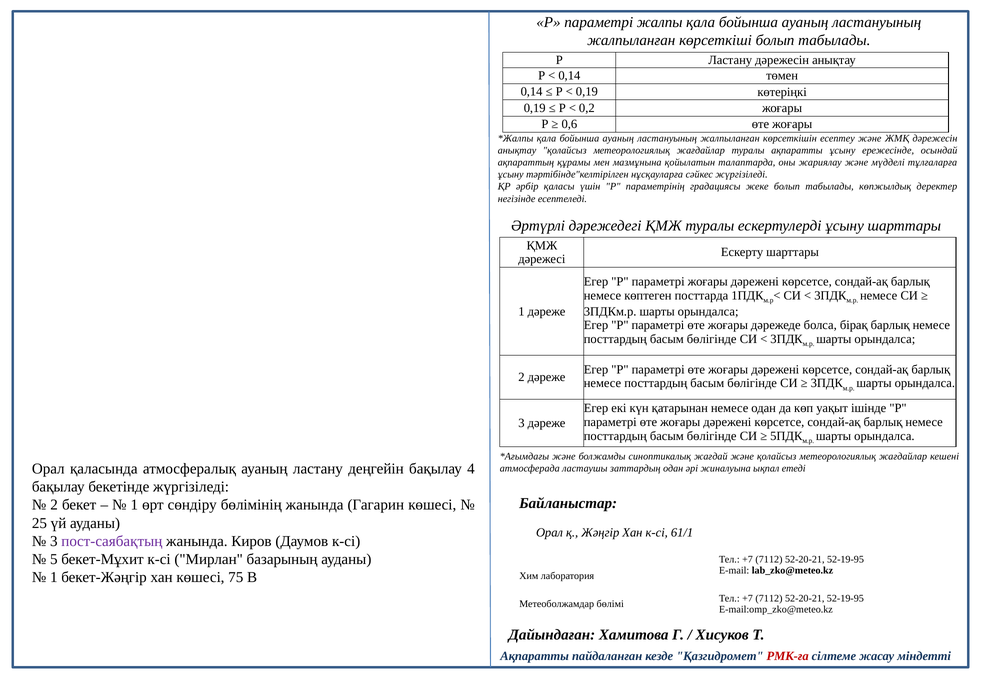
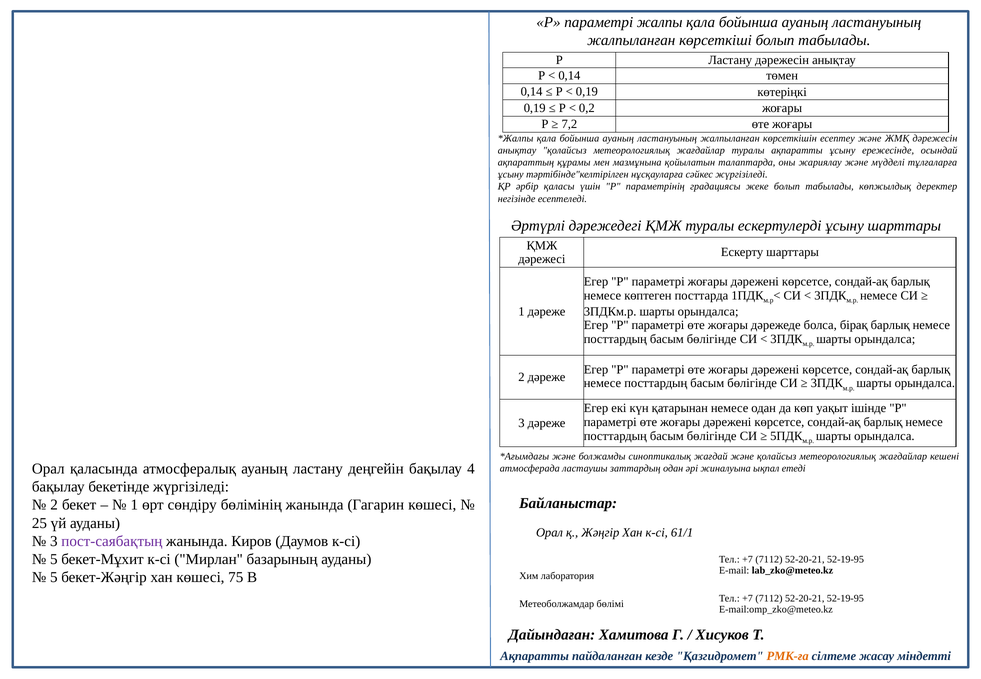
0,6: 0,6 -> 7,2
1 at (54, 577): 1 -> 5
РМК-ға colour: red -> orange
